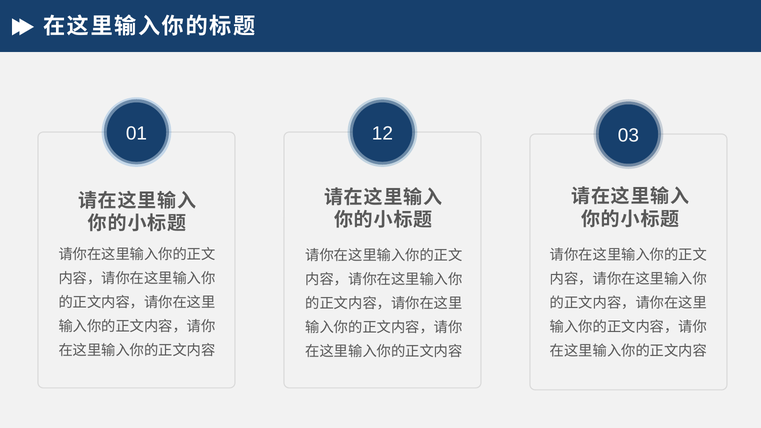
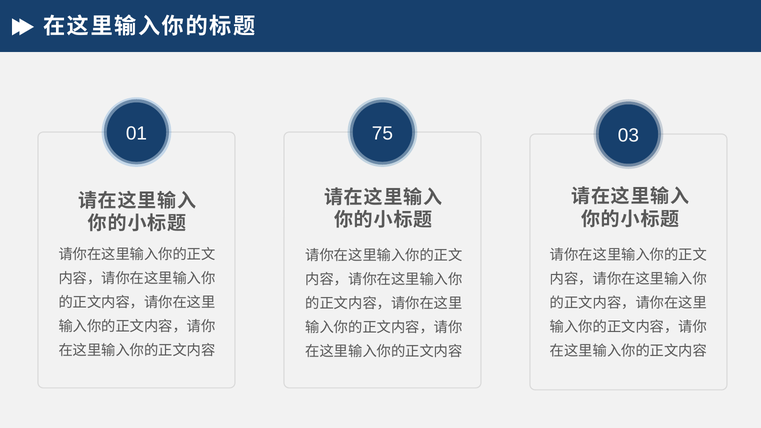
12: 12 -> 75
